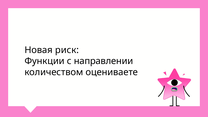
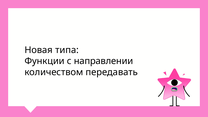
риск: риск -> типа
оцениваете: оцениваете -> передавать
